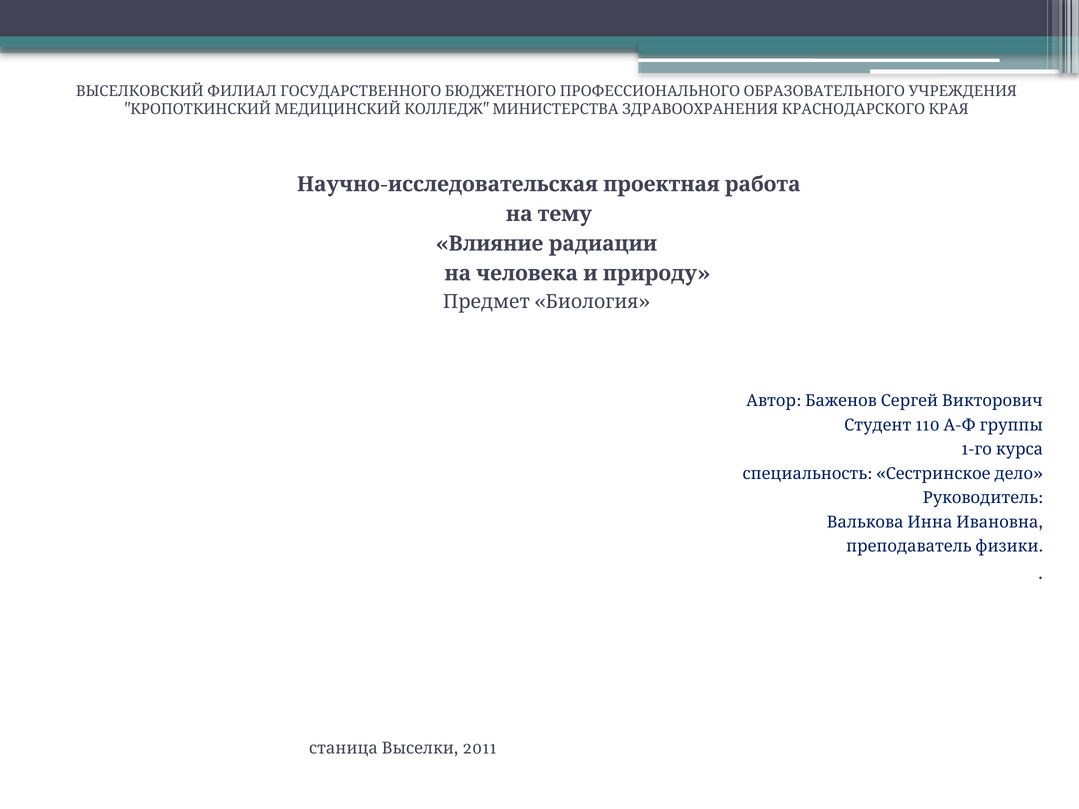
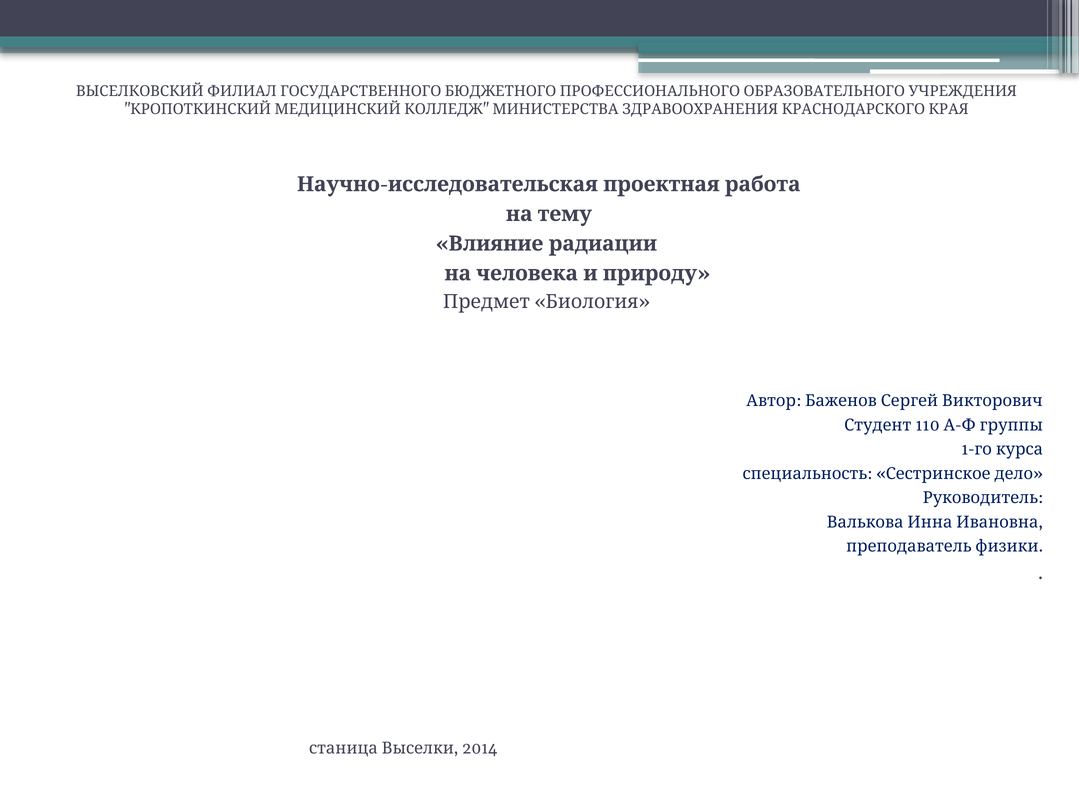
2011: 2011 -> 2014
